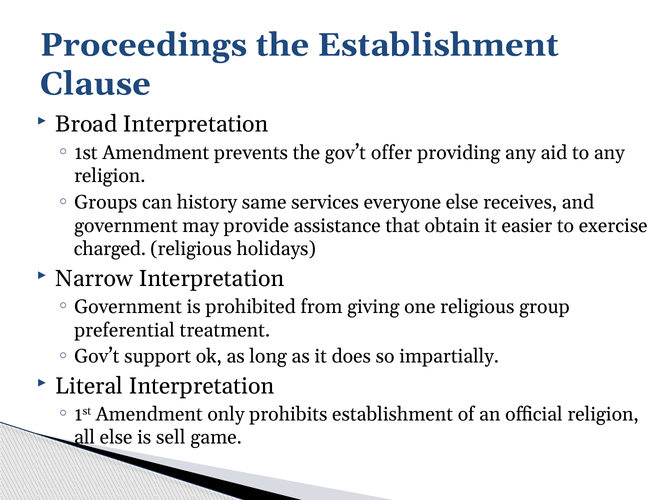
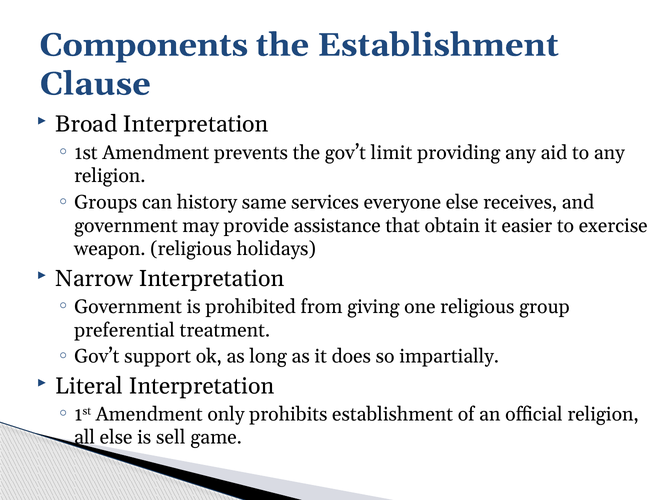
Proceedings: Proceedings -> Components
offer: offer -> limit
charged: charged -> weapon
